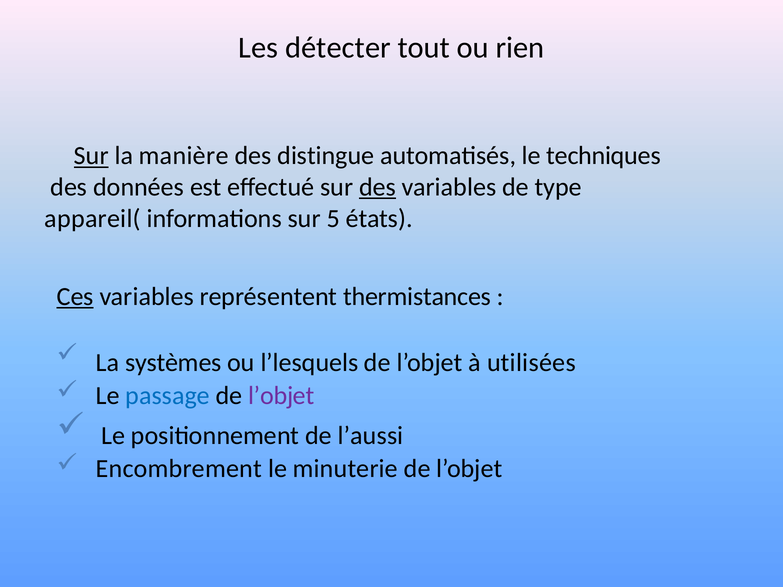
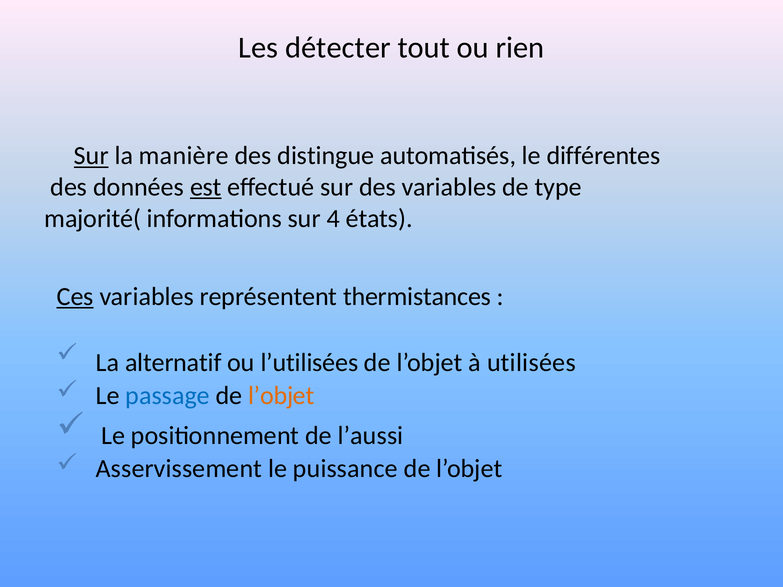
techniques: techniques -> différentes
est underline: none -> present
des at (378, 187) underline: present -> none
appareil(: appareil( -> majorité(
5: 5 -> 4
systèmes: systèmes -> alternatif
l’lesquels: l’lesquels -> l’utilisées
l’objet at (281, 396) colour: purple -> orange
Encombrement: Encombrement -> Asservissement
minuterie: minuterie -> puissance
